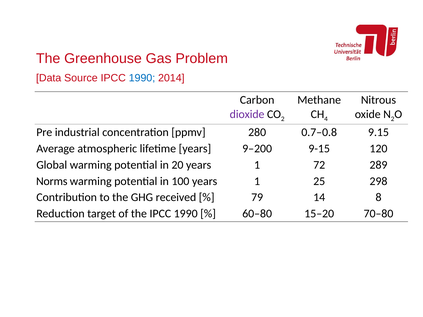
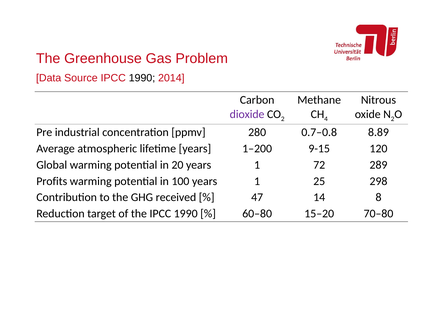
1990 at (142, 78) colour: blue -> black
9.15: 9.15 -> 8.89
9–200: 9–200 -> 1–200
Norms: Norms -> Profits
79: 79 -> 47
